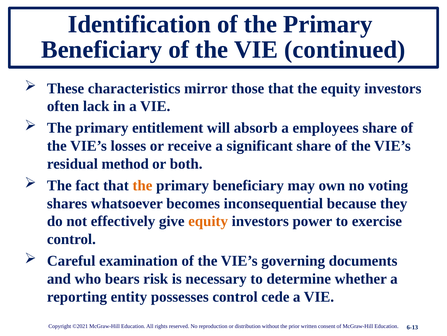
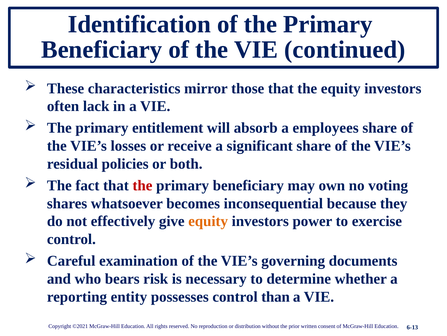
method: method -> policies
the at (142, 185) colour: orange -> red
cede: cede -> than
